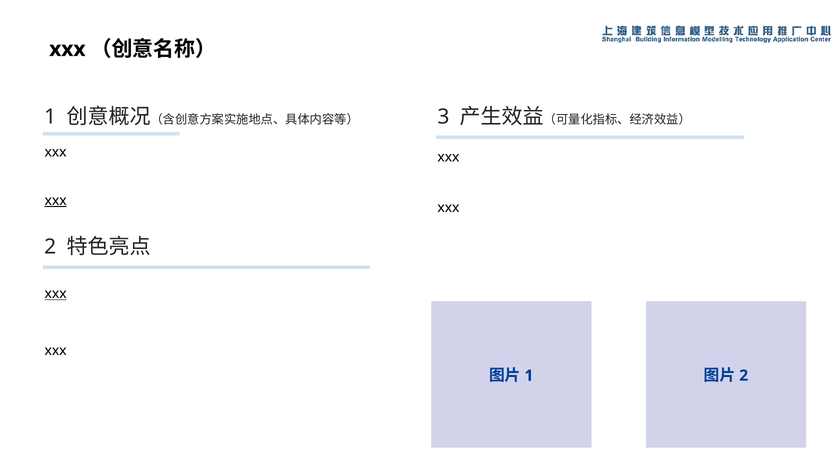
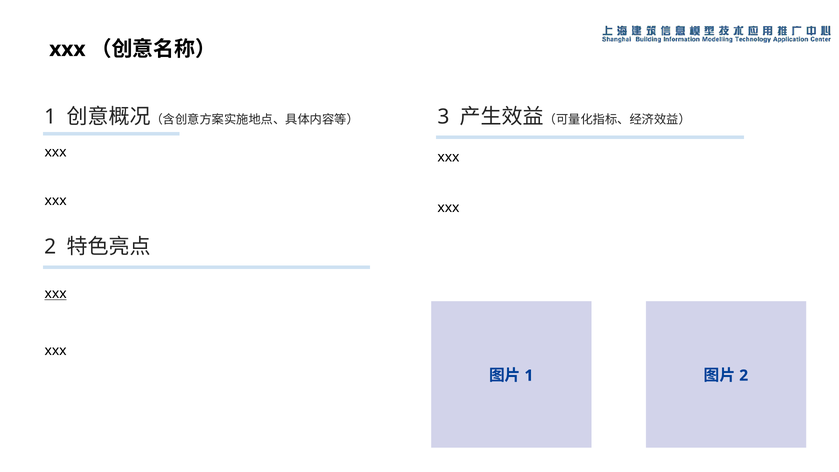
xxx at (56, 201) underline: present -> none
